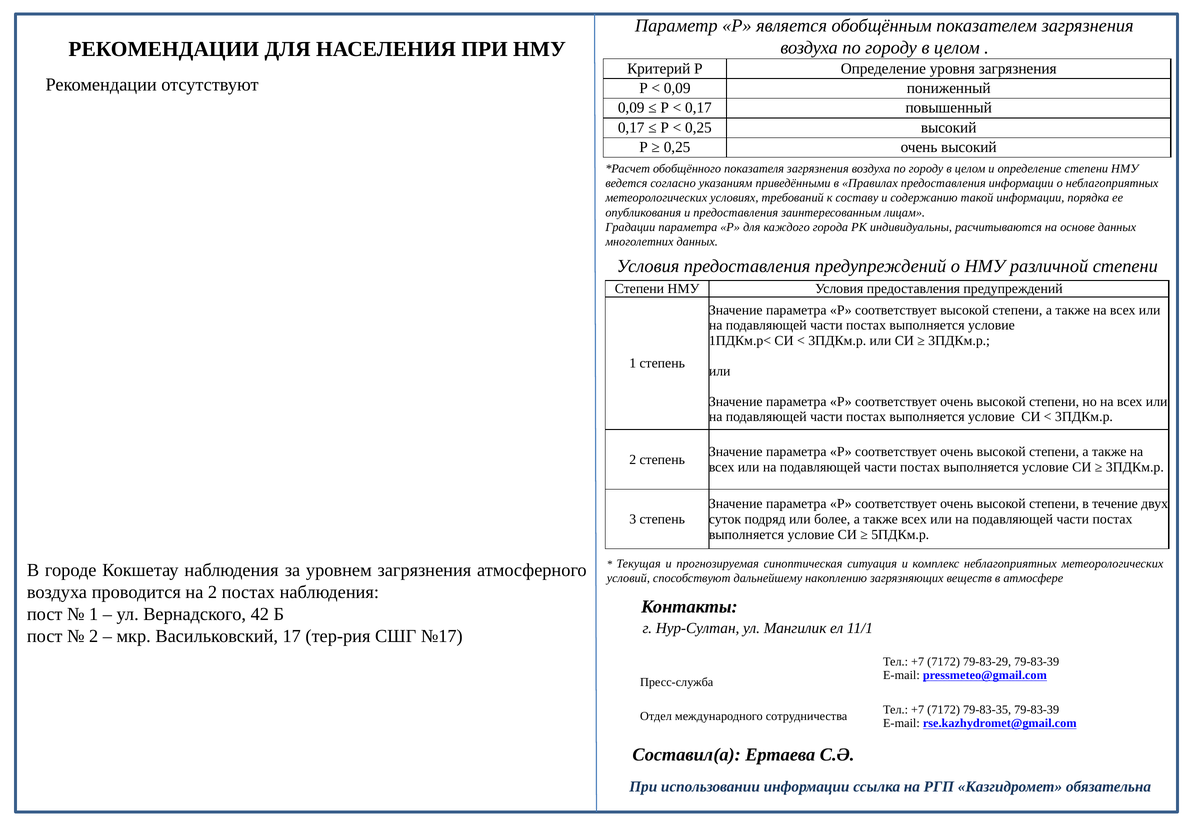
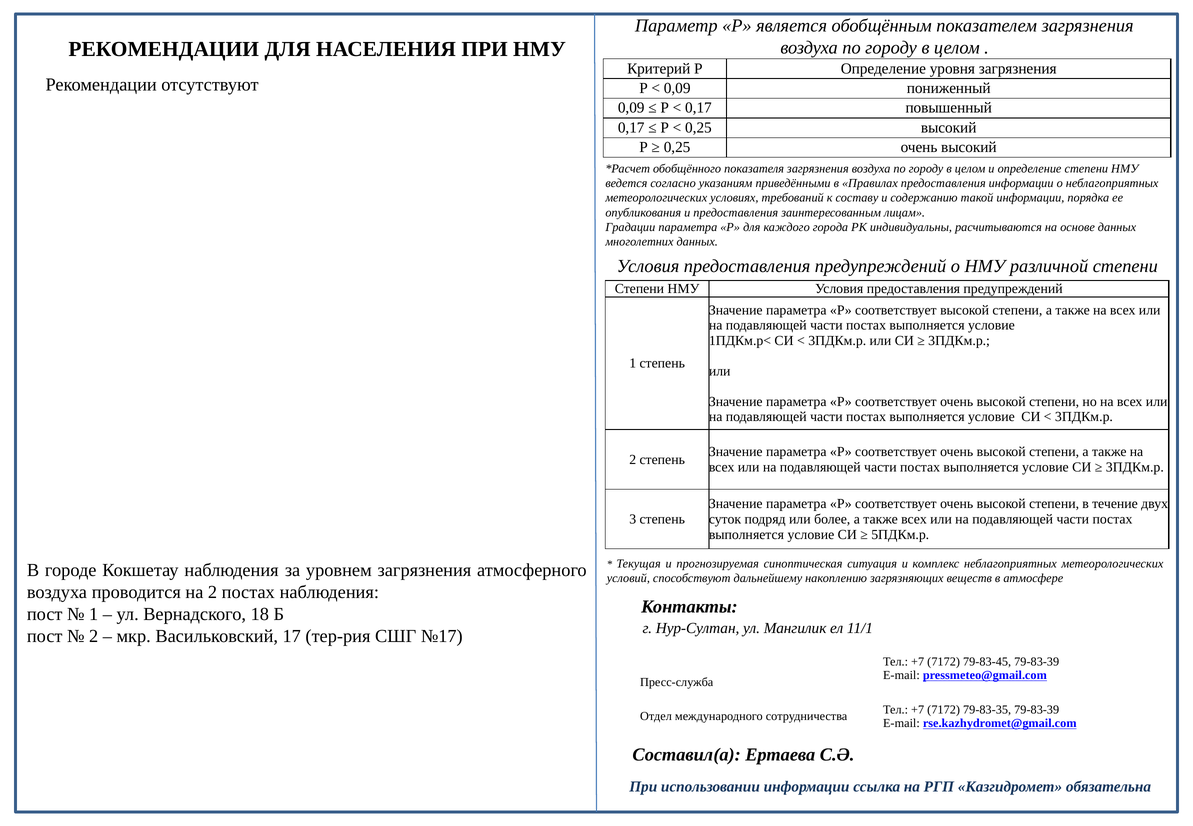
42: 42 -> 18
79-83-29: 79-83-29 -> 79-83-45
